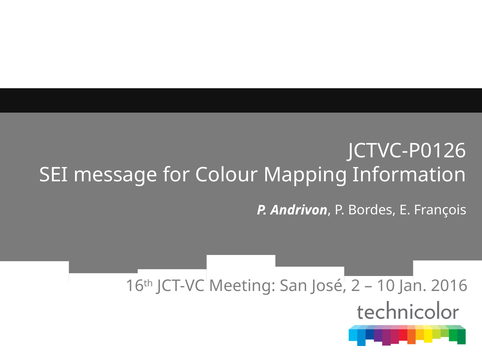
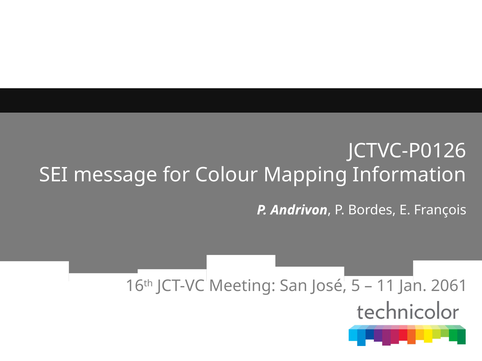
2: 2 -> 5
10: 10 -> 11
2016: 2016 -> 2061
